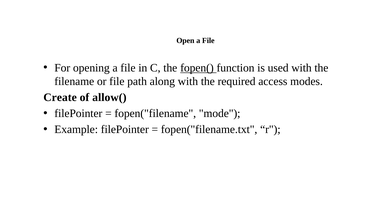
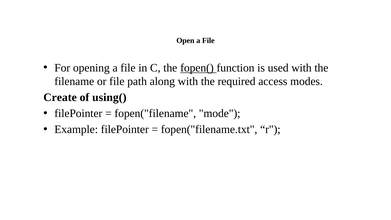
allow(: allow( -> using(
